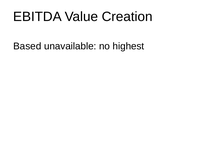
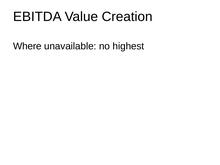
Based: Based -> Where
